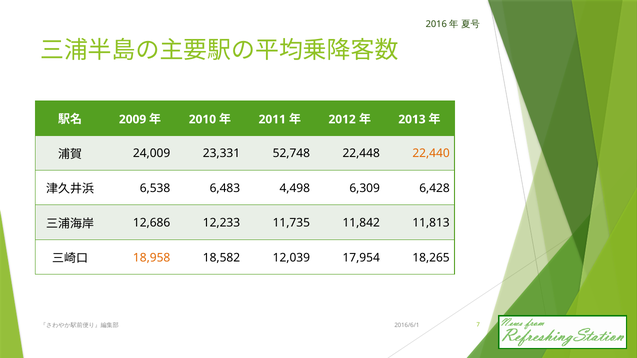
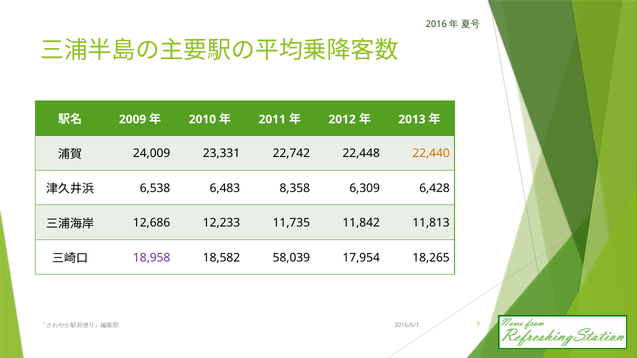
52,748: 52,748 -> 22,742
4,498: 4,498 -> 8,358
18,958 colour: orange -> purple
12,039: 12,039 -> 58,039
